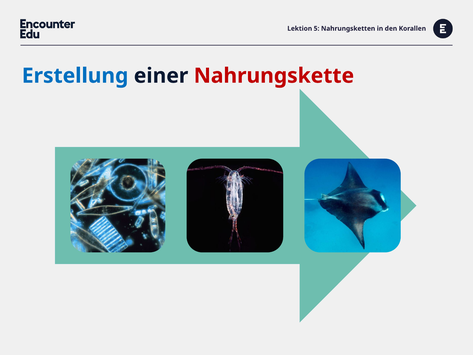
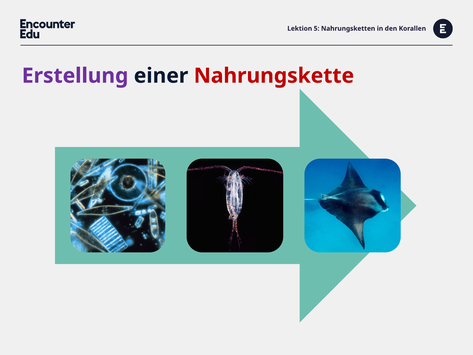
Erstellung colour: blue -> purple
